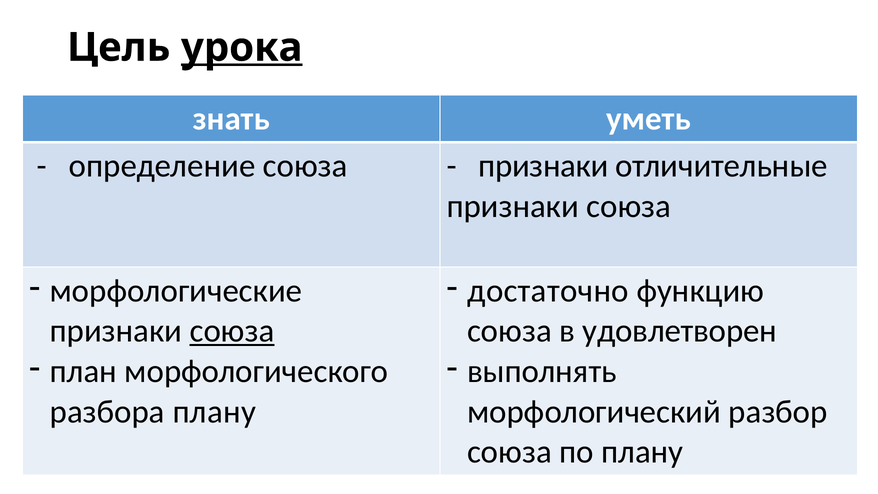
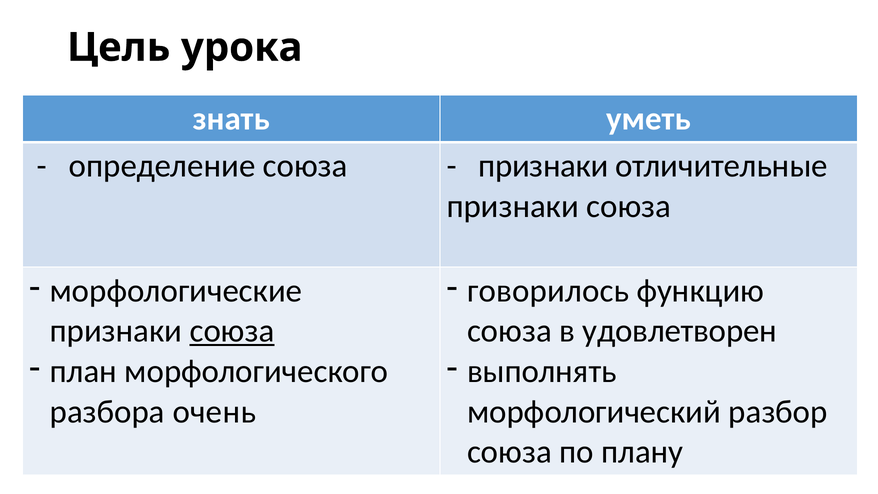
урока underline: present -> none
достаточно: достаточно -> говорилось
разбора плану: плану -> очень
